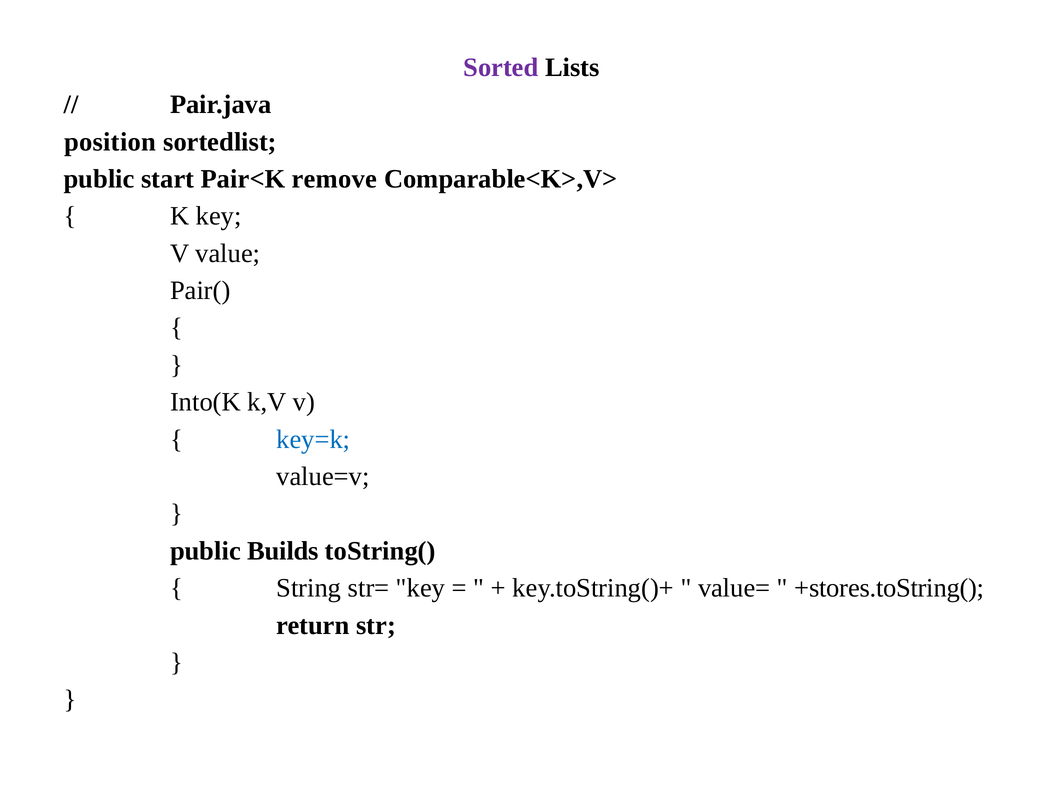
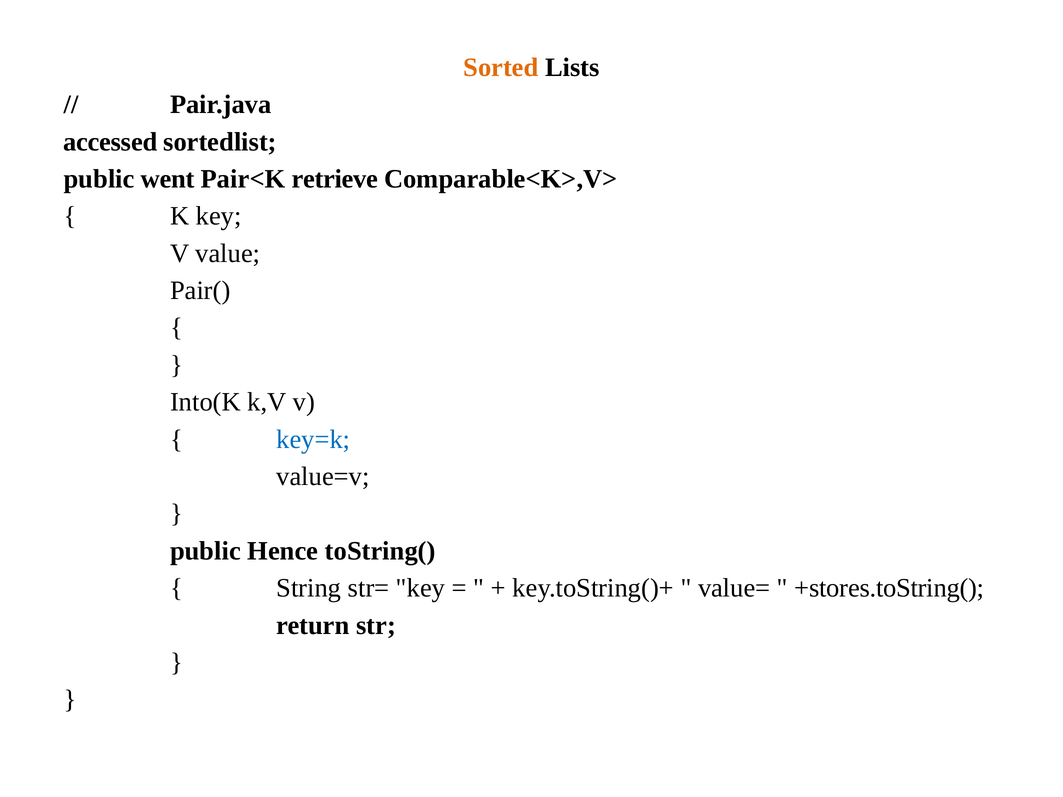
Sorted colour: purple -> orange
position: position -> accessed
start: start -> went
remove: remove -> retrieve
Builds: Builds -> Hence
